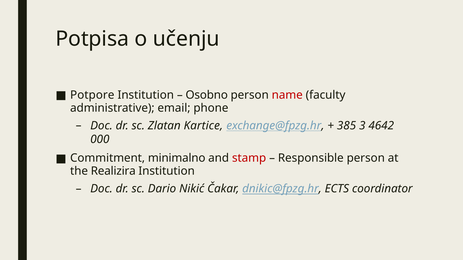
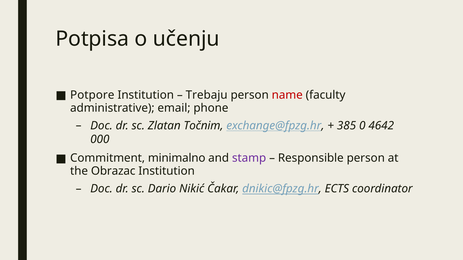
Osobno: Osobno -> Trebaju
Kartice: Kartice -> Točnim
3: 3 -> 0
stamp colour: red -> purple
Realizira: Realizira -> Obrazac
